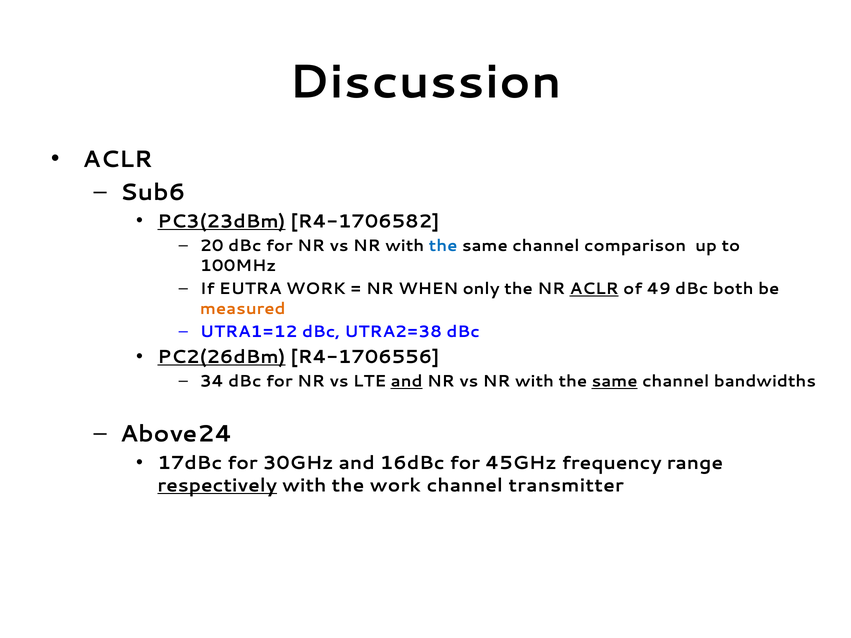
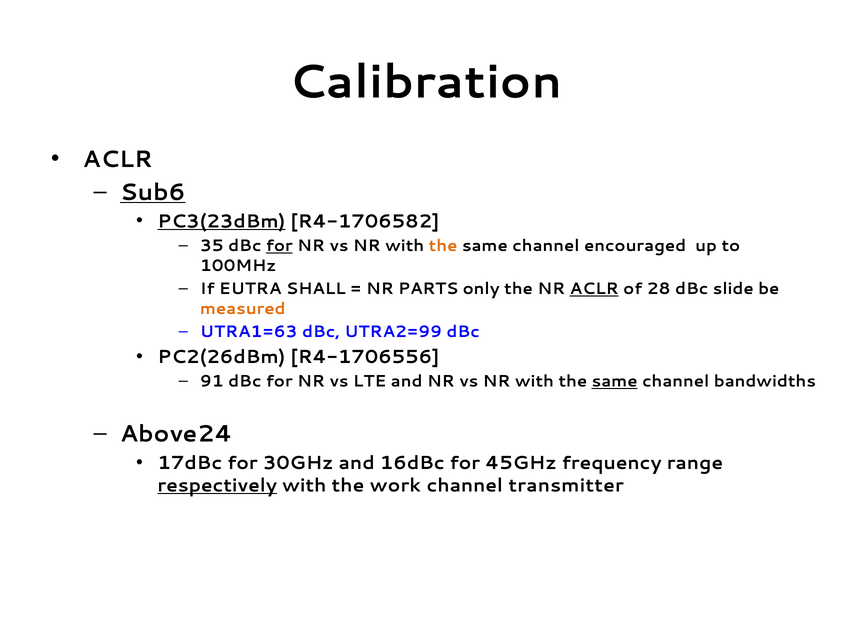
Discussion: Discussion -> Calibration
Sub6 underline: none -> present
20: 20 -> 35
for at (279, 246) underline: none -> present
the at (443, 246) colour: blue -> orange
comparison: comparison -> encouraged
EUTRA WORK: WORK -> SHALL
WHEN: WHEN -> PARTS
49: 49 -> 28
both: both -> slide
UTRA1=12: UTRA1=12 -> UTRA1=63
UTRA2=38: UTRA2=38 -> UTRA2=99
PC2(26dBm underline: present -> none
34: 34 -> 91
and at (407, 382) underline: present -> none
